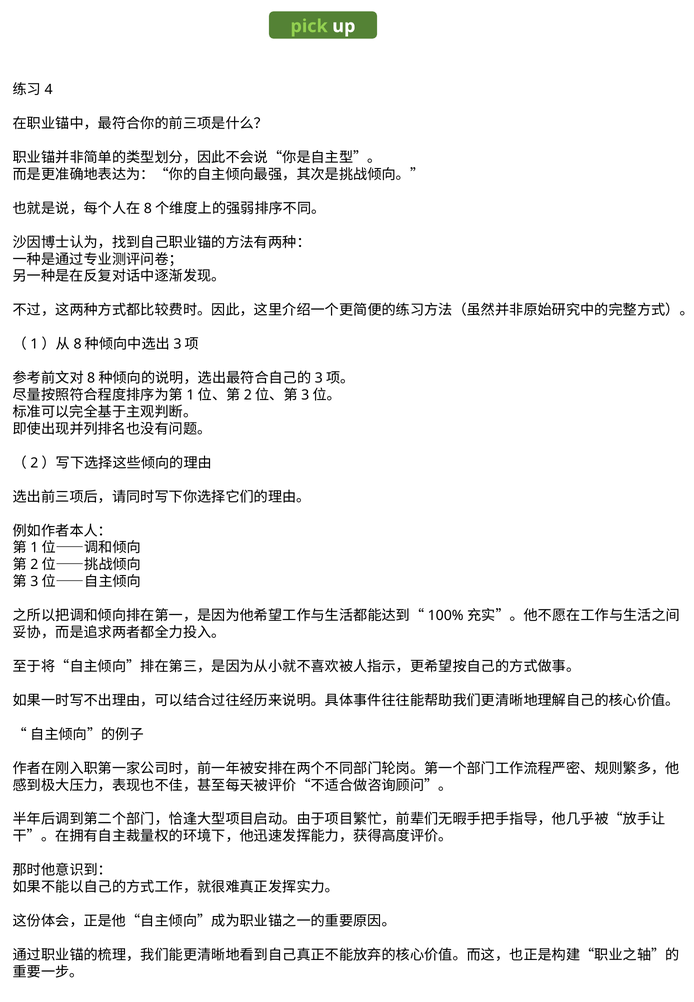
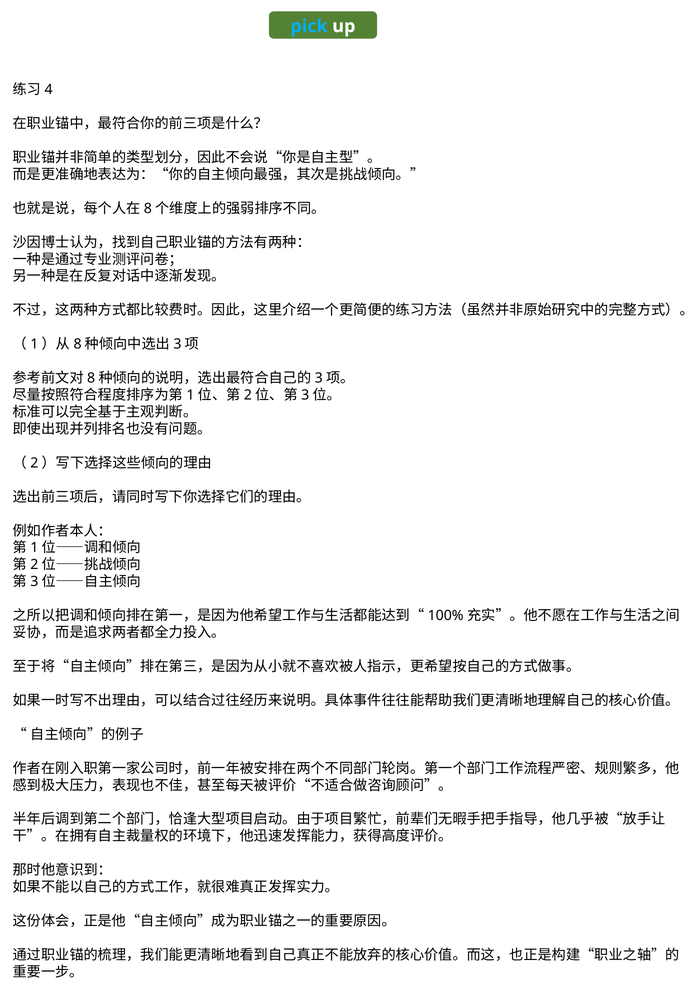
pick colour: light green -> light blue
